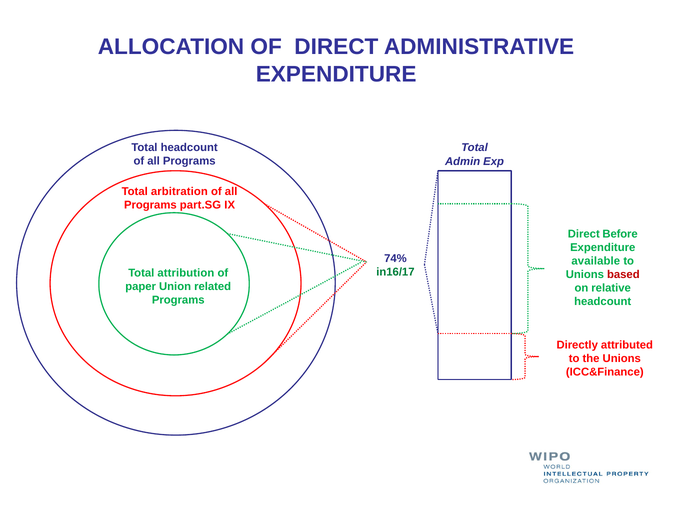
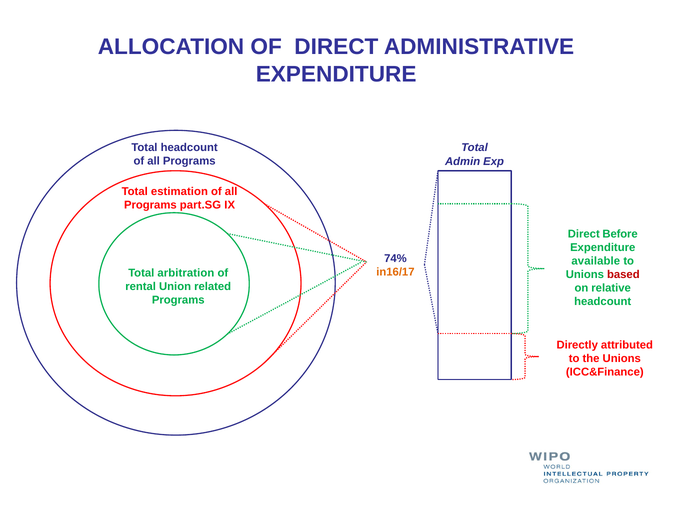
arbitration: arbitration -> estimation
in16/17 colour: green -> orange
attribution: attribution -> arbitration
paper: paper -> rental
